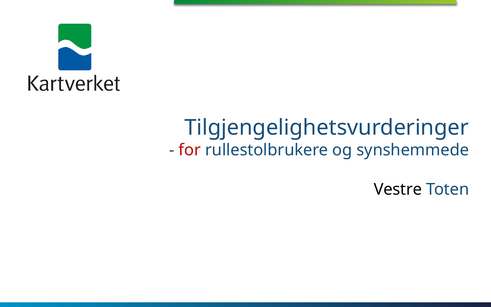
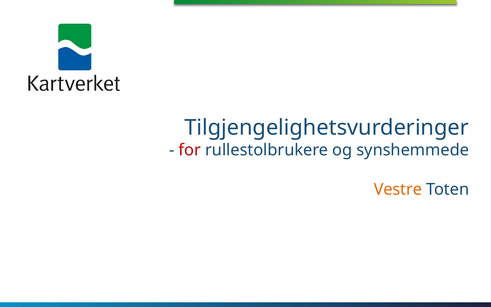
Vestre colour: black -> orange
